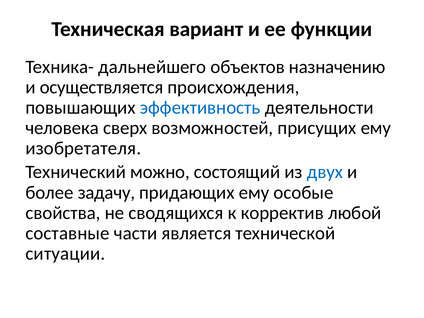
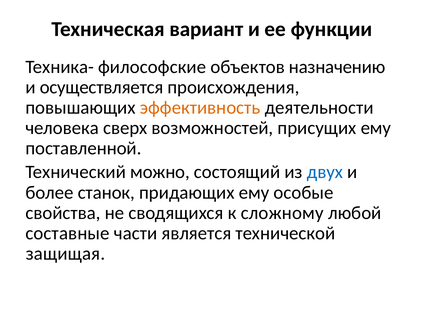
дальнейшего: дальнейшего -> философские
эффективность colour: blue -> orange
изобретателя: изобретателя -> поставленной
задачу: задачу -> станок
корректив: корректив -> сложному
ситуации: ситуации -> защищая
